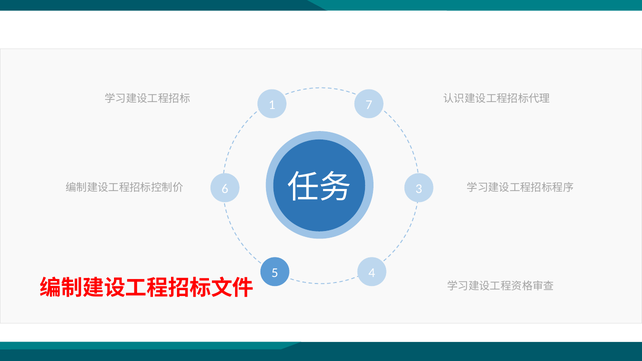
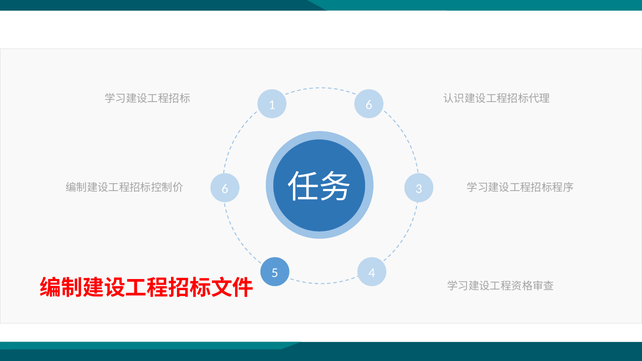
1 7: 7 -> 6
